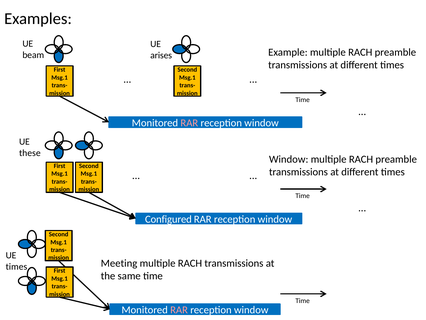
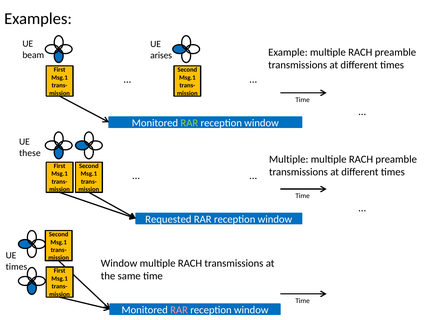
RAR at (189, 123) colour: pink -> light green
Window at (289, 159): Window -> Multiple
Configured: Configured -> Requested
Meeting at (119, 263): Meeting -> Window
